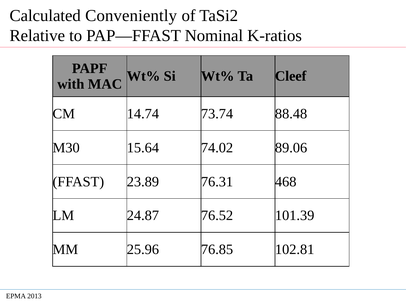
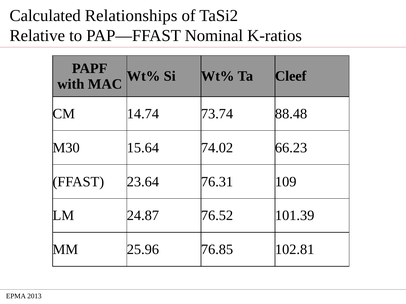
Conveniently: Conveniently -> Relationships
89.06: 89.06 -> 66.23
23.89: 23.89 -> 23.64
468: 468 -> 109
